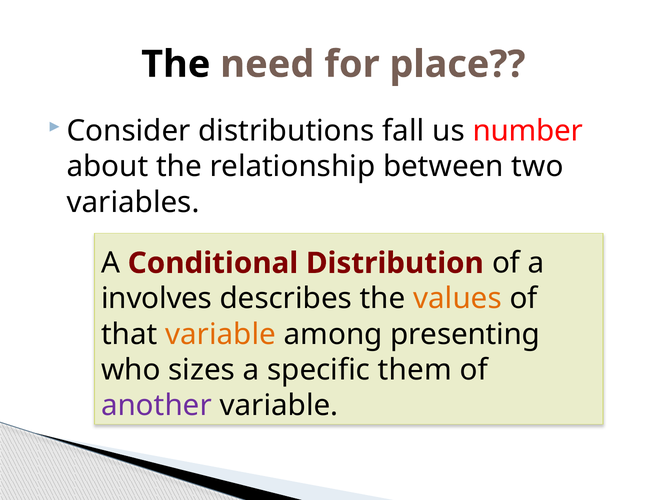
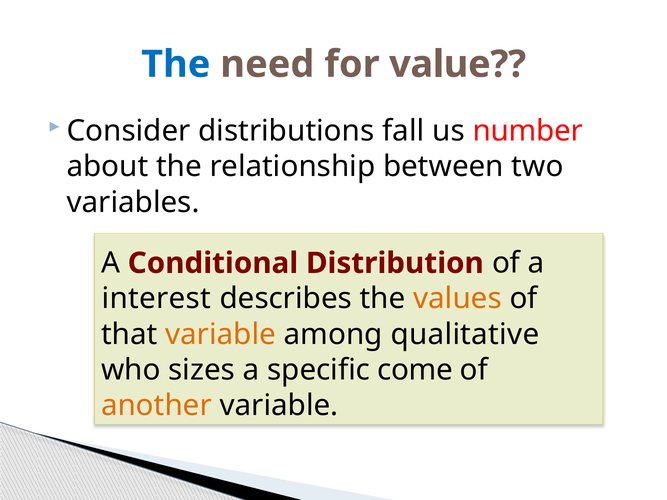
The at (176, 64) colour: black -> blue
place: place -> value
involves: involves -> interest
presenting: presenting -> qualitative
them: them -> come
another colour: purple -> orange
